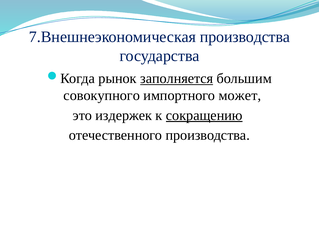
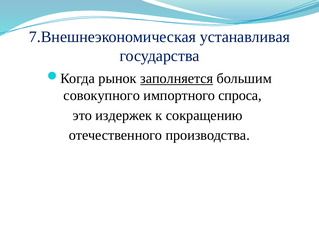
7.Внешнеэкономическая производства: производства -> устанавливая
может: может -> спроса
сокращению underline: present -> none
